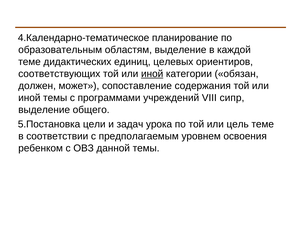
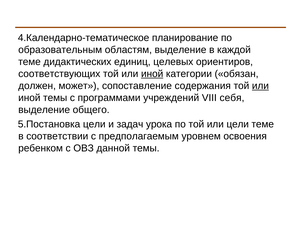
или at (260, 85) underline: none -> present
сипр: сипр -> себя
или цель: цель -> цели
